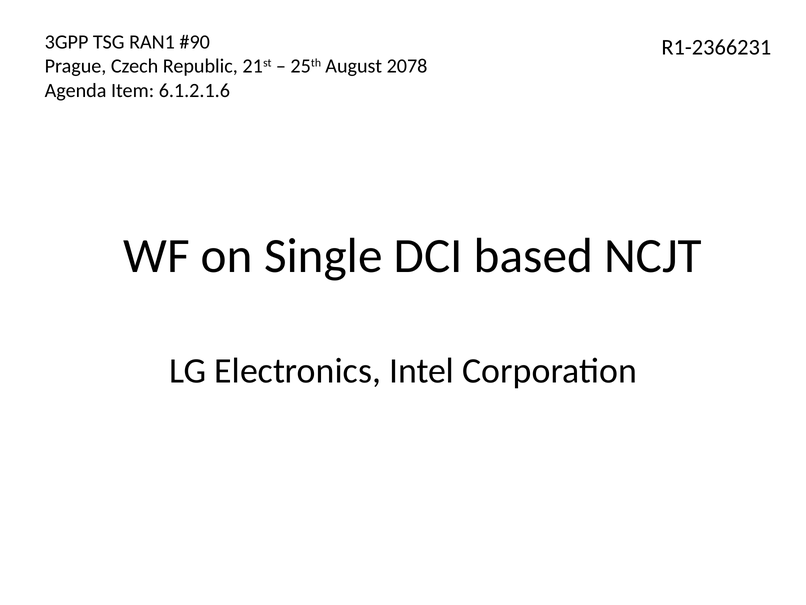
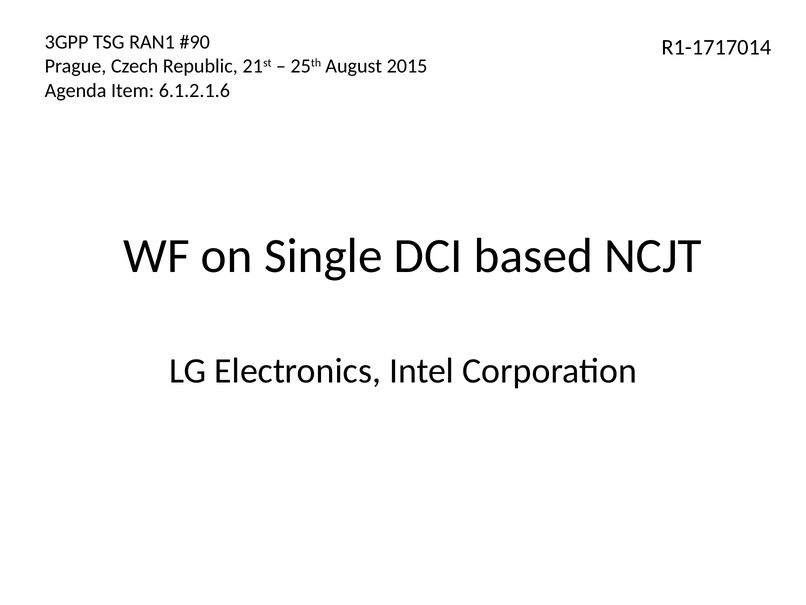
R1-2366231: R1-2366231 -> R1-1717014
2078: 2078 -> 2015
